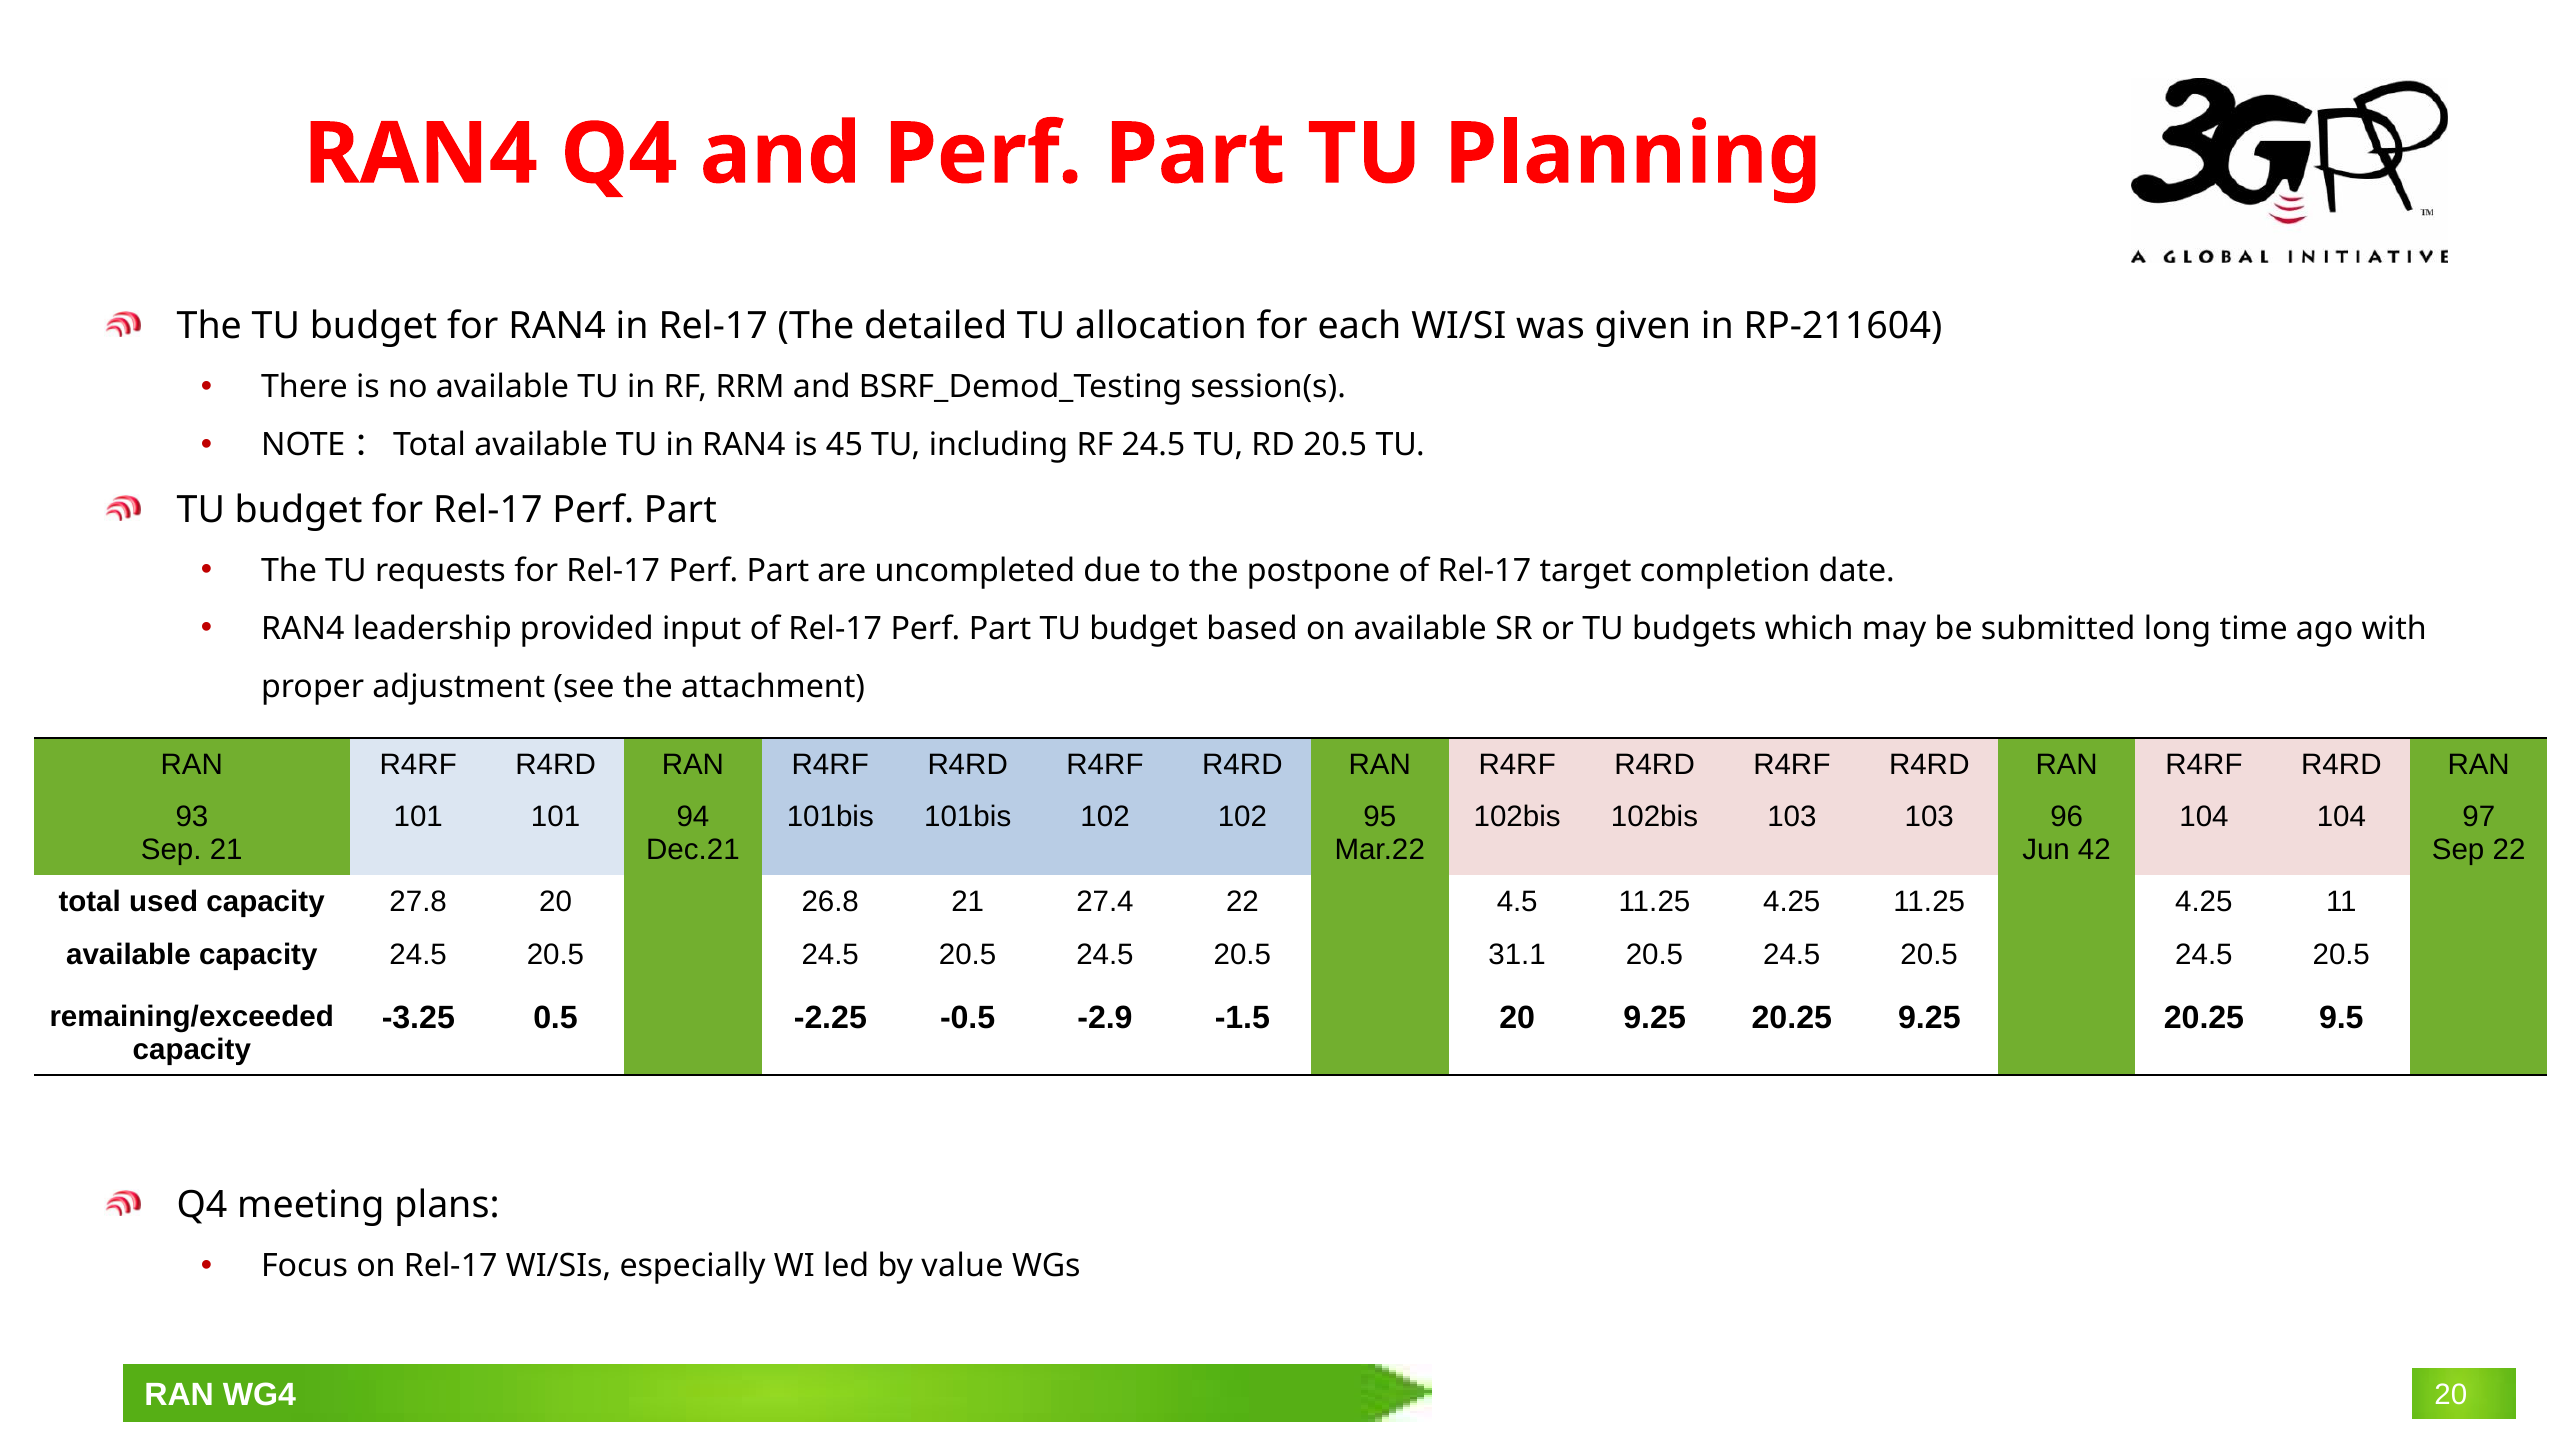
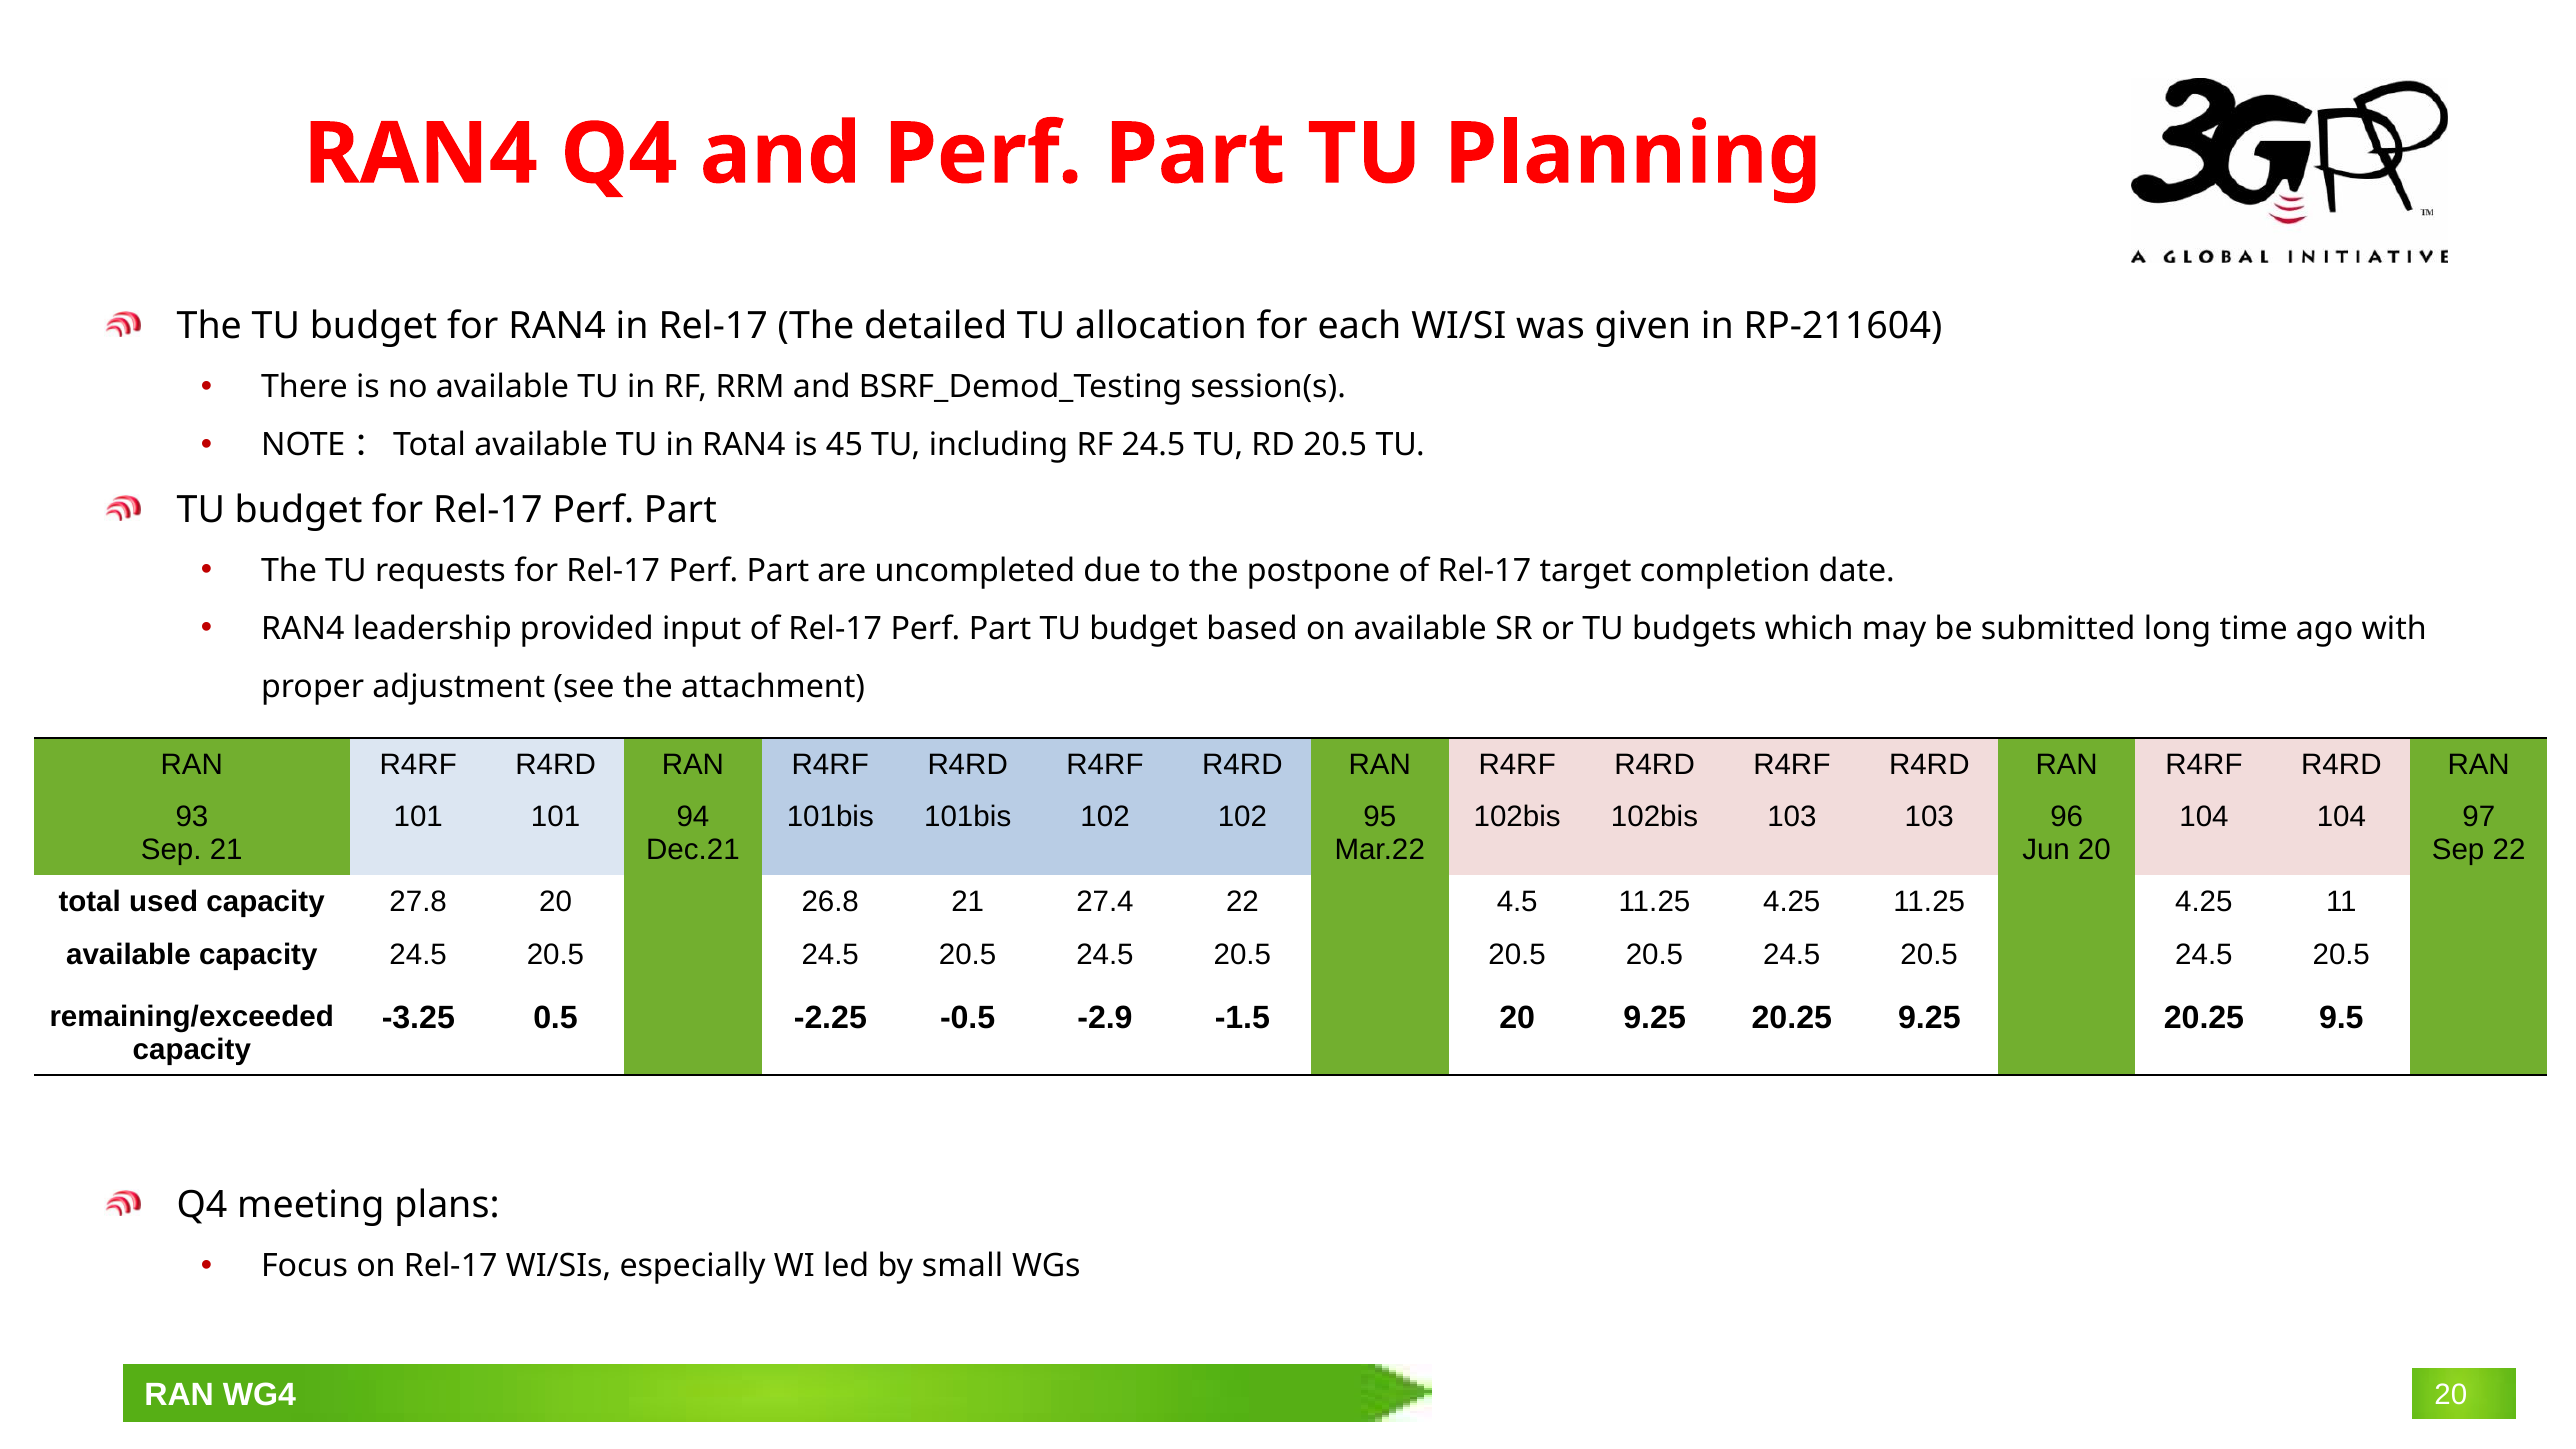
Jun 42: 42 -> 20
24.5 20.5 31.1: 31.1 -> 20.5
value: value -> small
